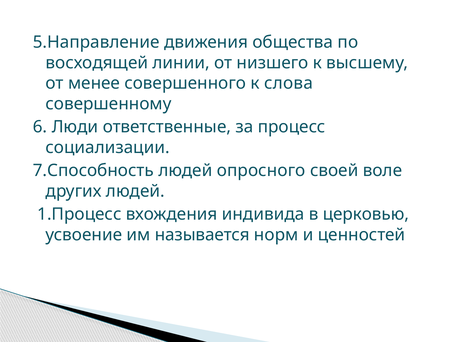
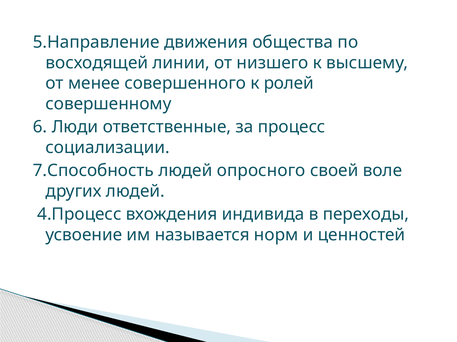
слова: слова -> ролей
1.Процесс: 1.Процесс -> 4.Процесс
церковью: церковью -> переходы
